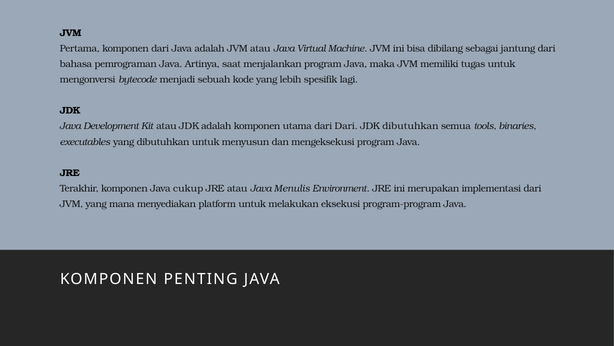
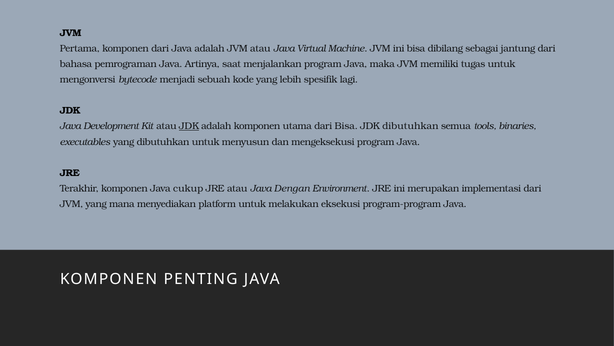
JDK at (189, 126) underline: none -> present
dari Dari: Dari -> Bisa
Menulis: Menulis -> Dengan
